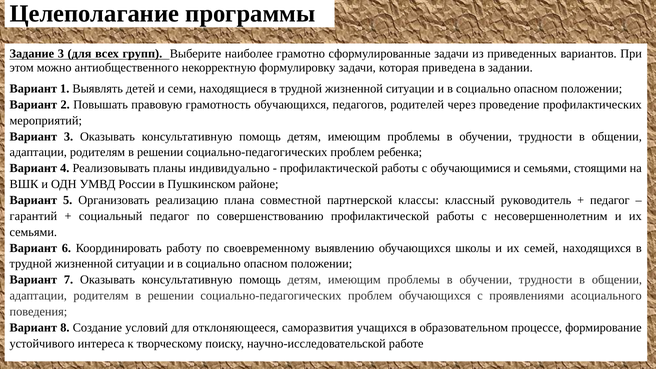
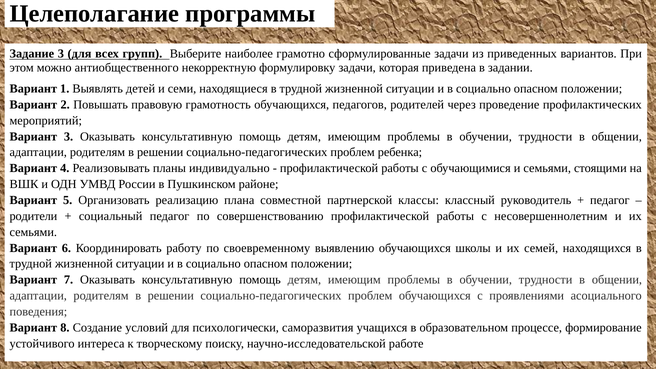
гарантий: гарантий -> родители
отклоняющееся: отклоняющееся -> психологически
